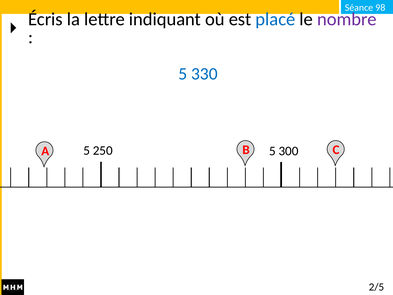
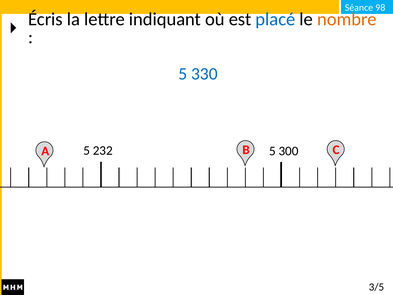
nombre colour: purple -> orange
250: 250 -> 232
2/5: 2/5 -> 3/5
